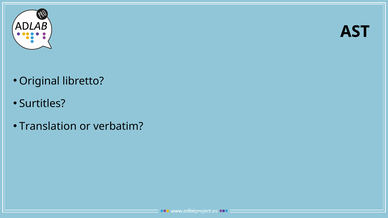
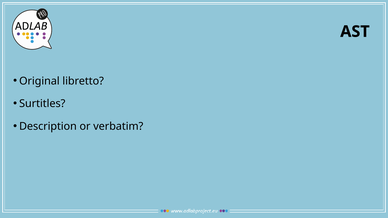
Translation: Translation -> Description
